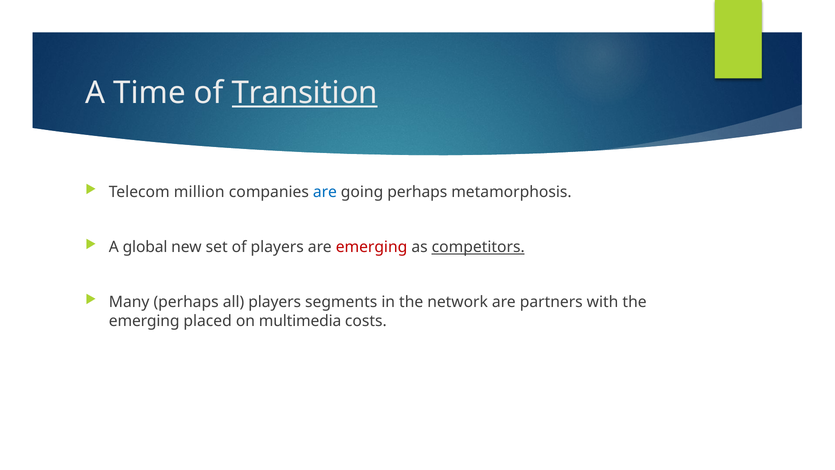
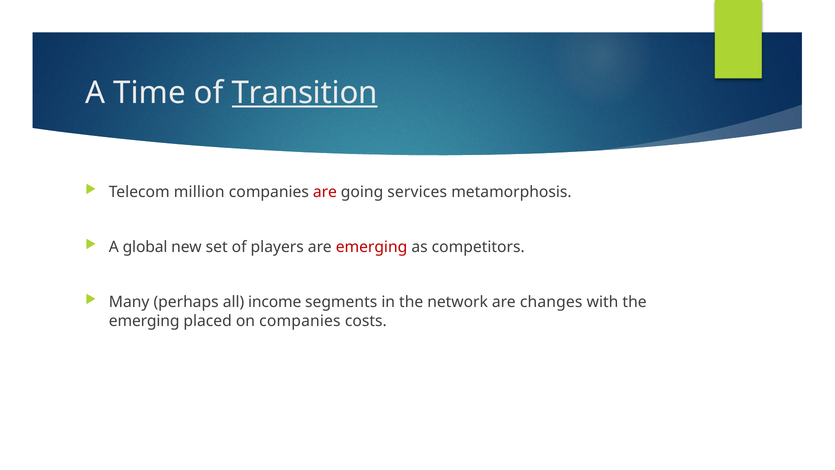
are at (325, 192) colour: blue -> red
going perhaps: perhaps -> services
competitors underline: present -> none
all players: players -> income
partners: partners -> changes
on multimedia: multimedia -> companies
